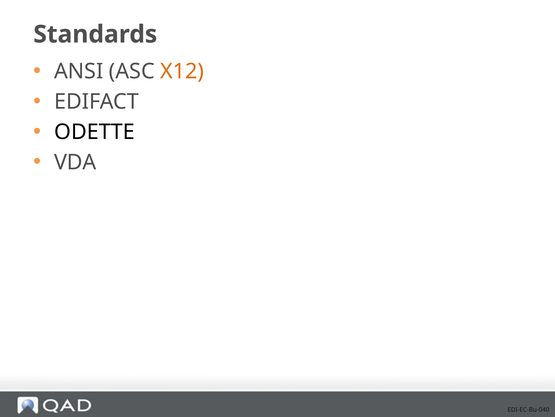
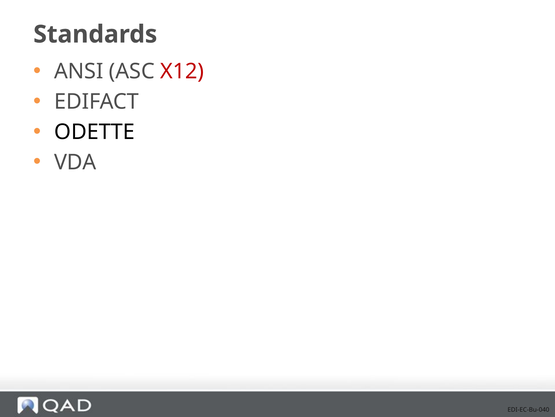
X12 colour: orange -> red
